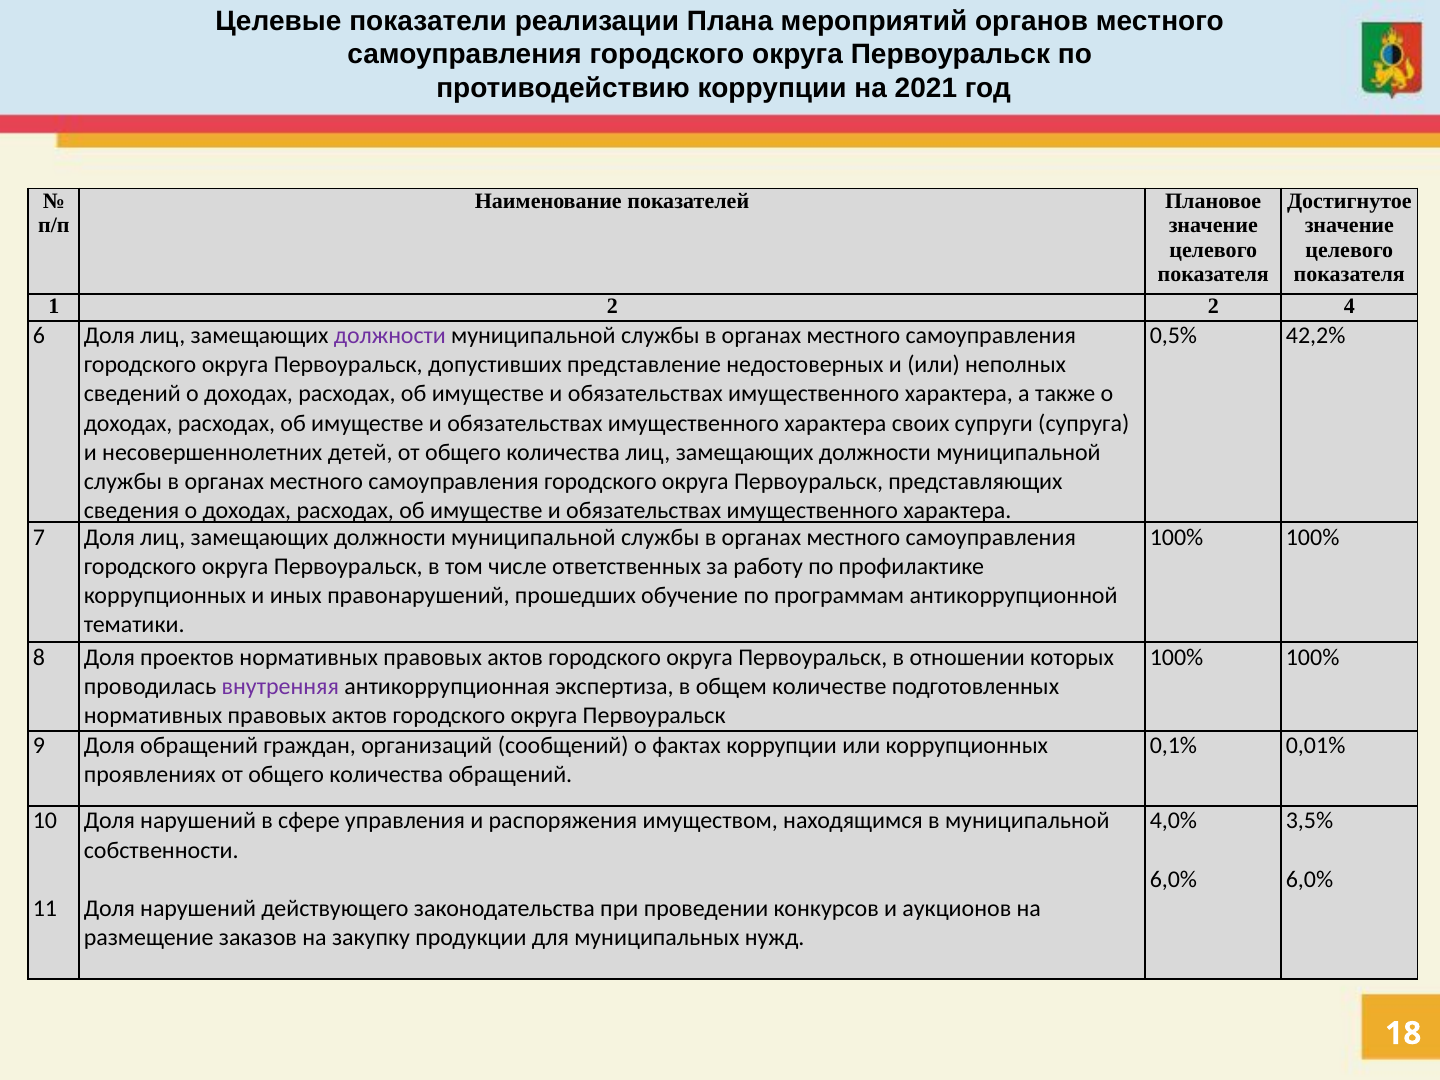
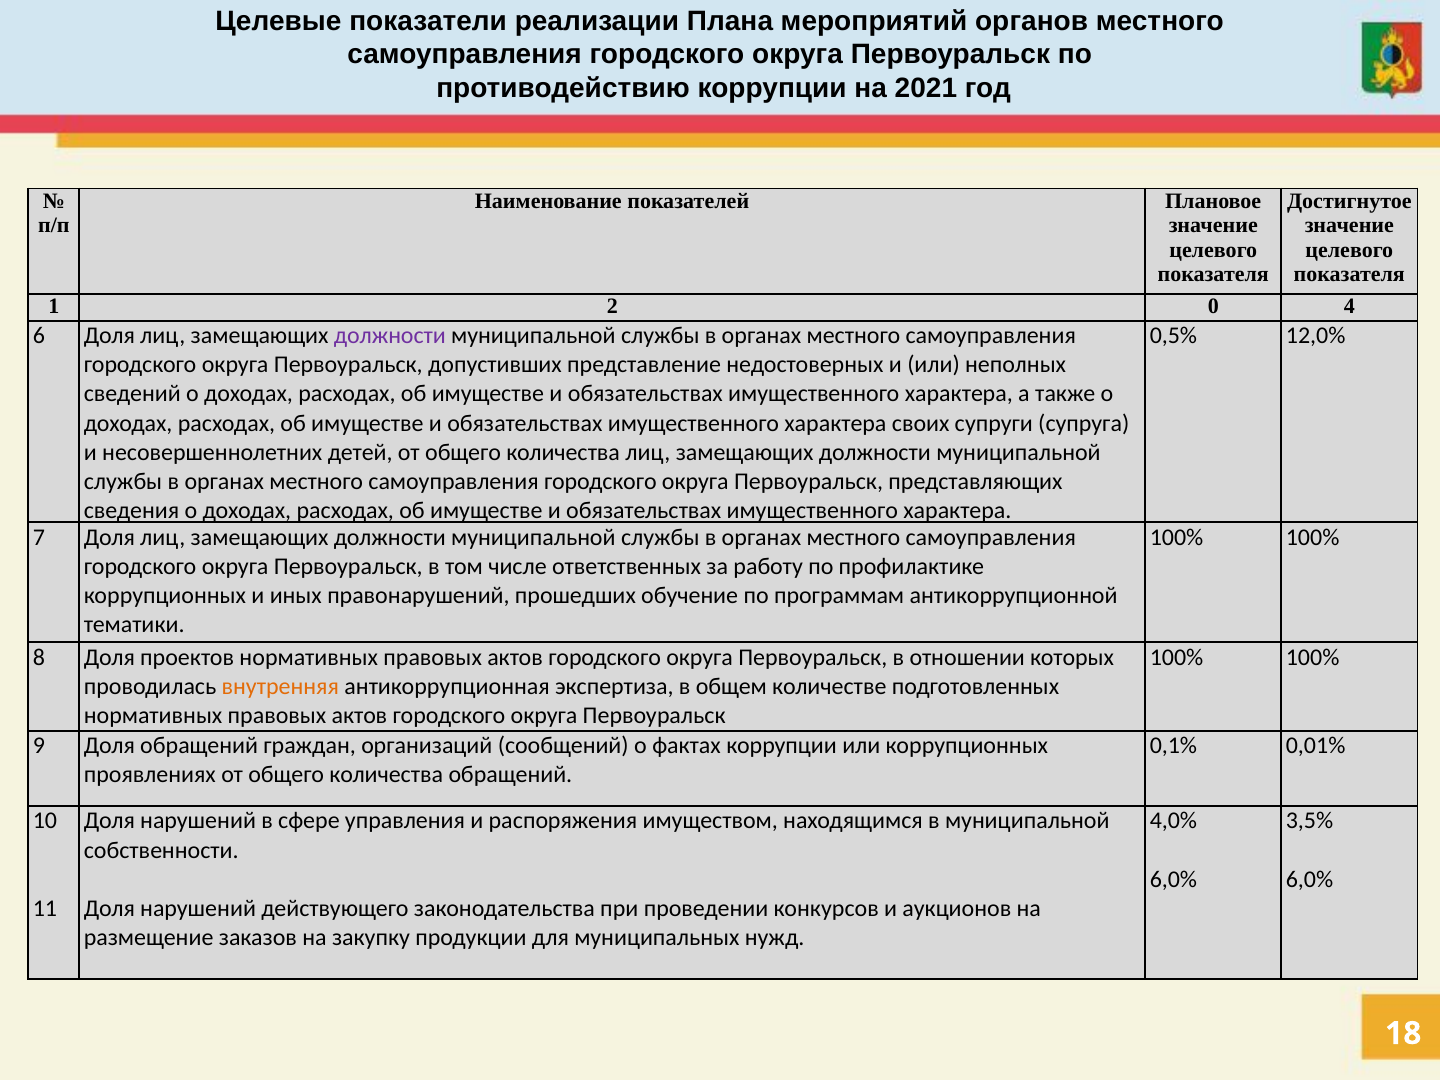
2 2: 2 -> 0
42,2%: 42,2% -> 12,0%
внутренняя colour: purple -> orange
